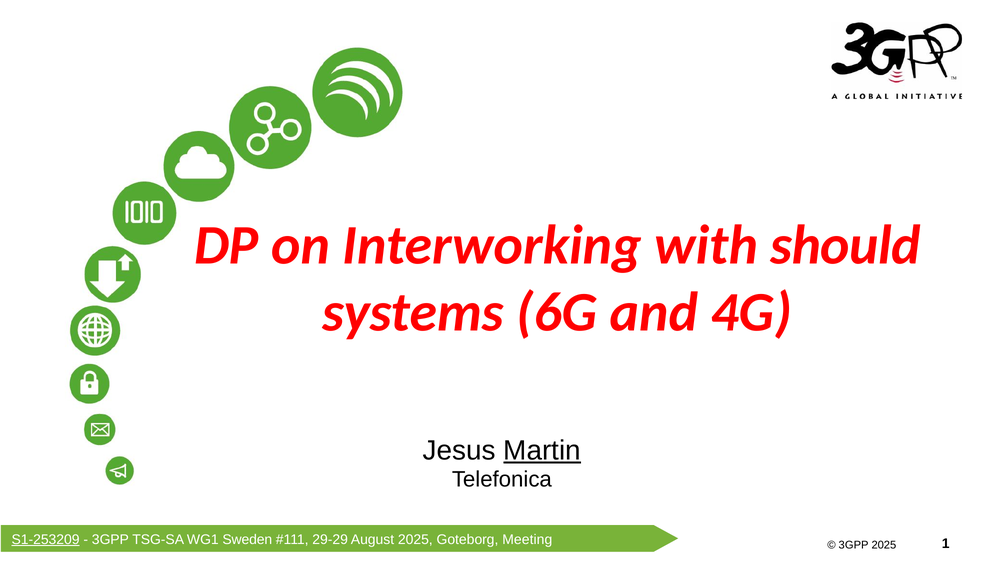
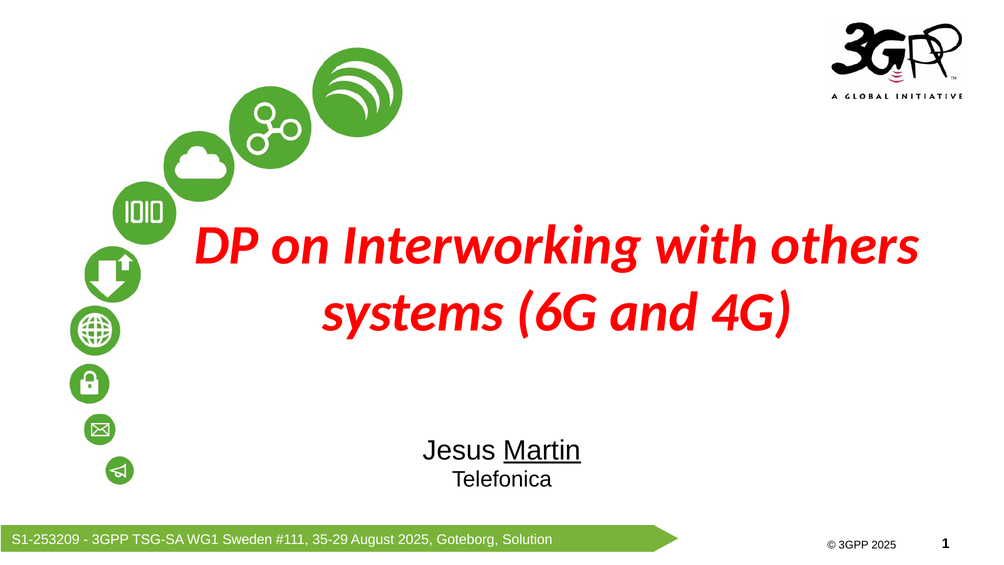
should: should -> others
S1-253209 underline: present -> none
29-29: 29-29 -> 35-29
Meeting: Meeting -> Solution
